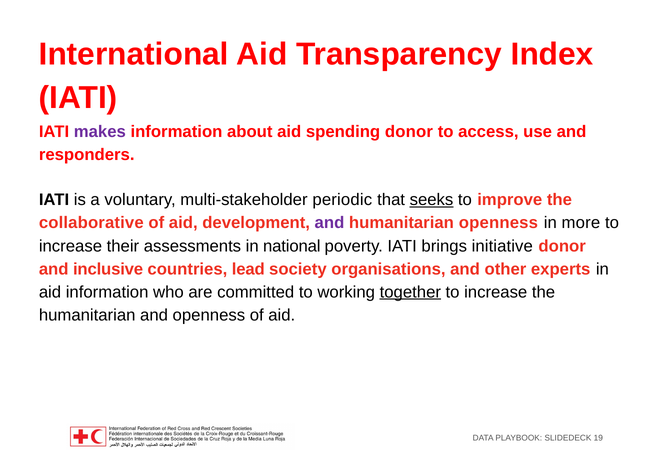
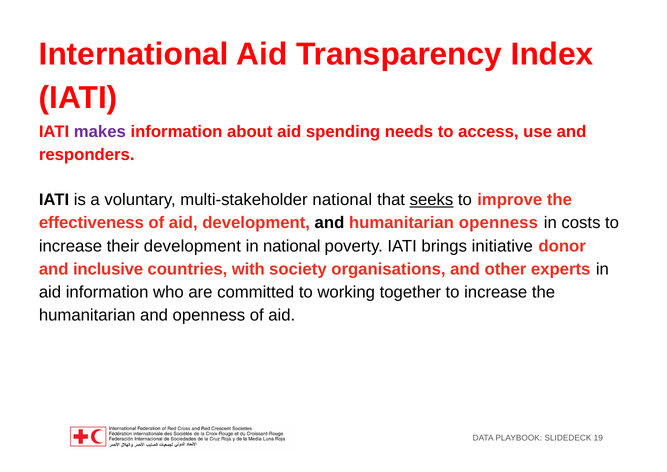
spending donor: donor -> needs
multi-stakeholder periodic: periodic -> national
collaborative: collaborative -> effectiveness
and at (329, 223) colour: purple -> black
more: more -> costs
their assessments: assessments -> development
lead: lead -> with
together underline: present -> none
